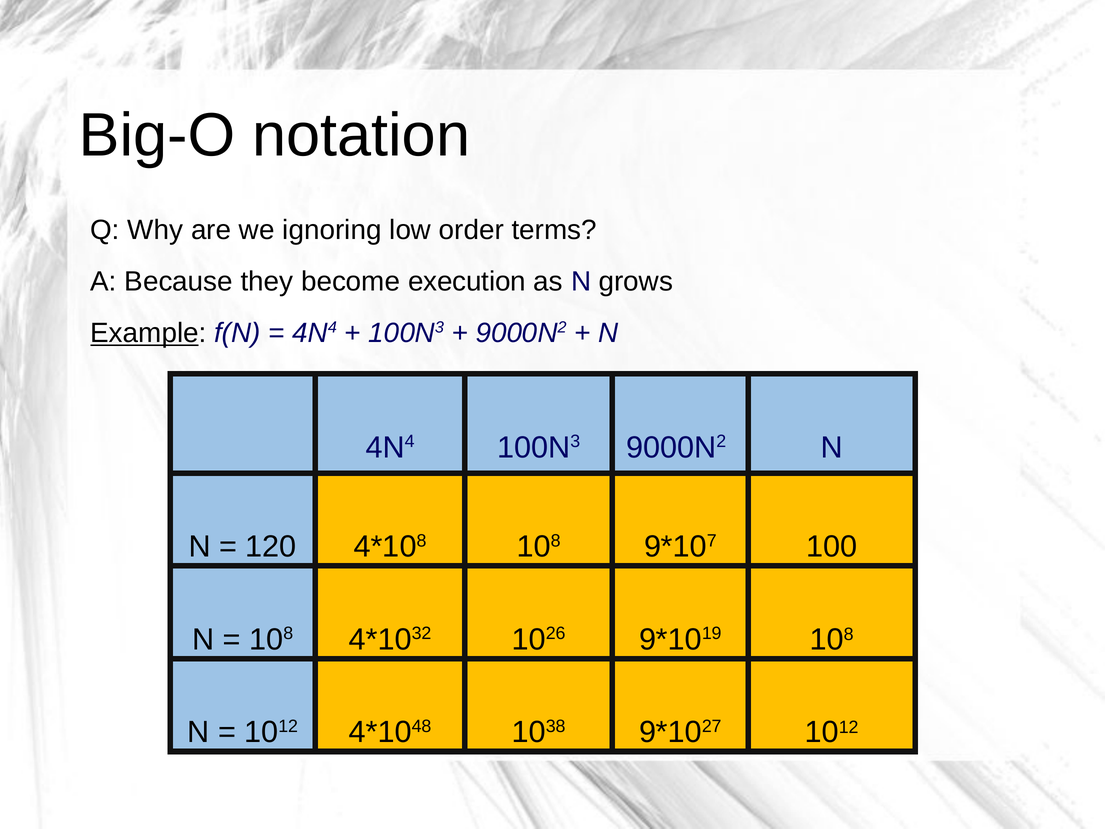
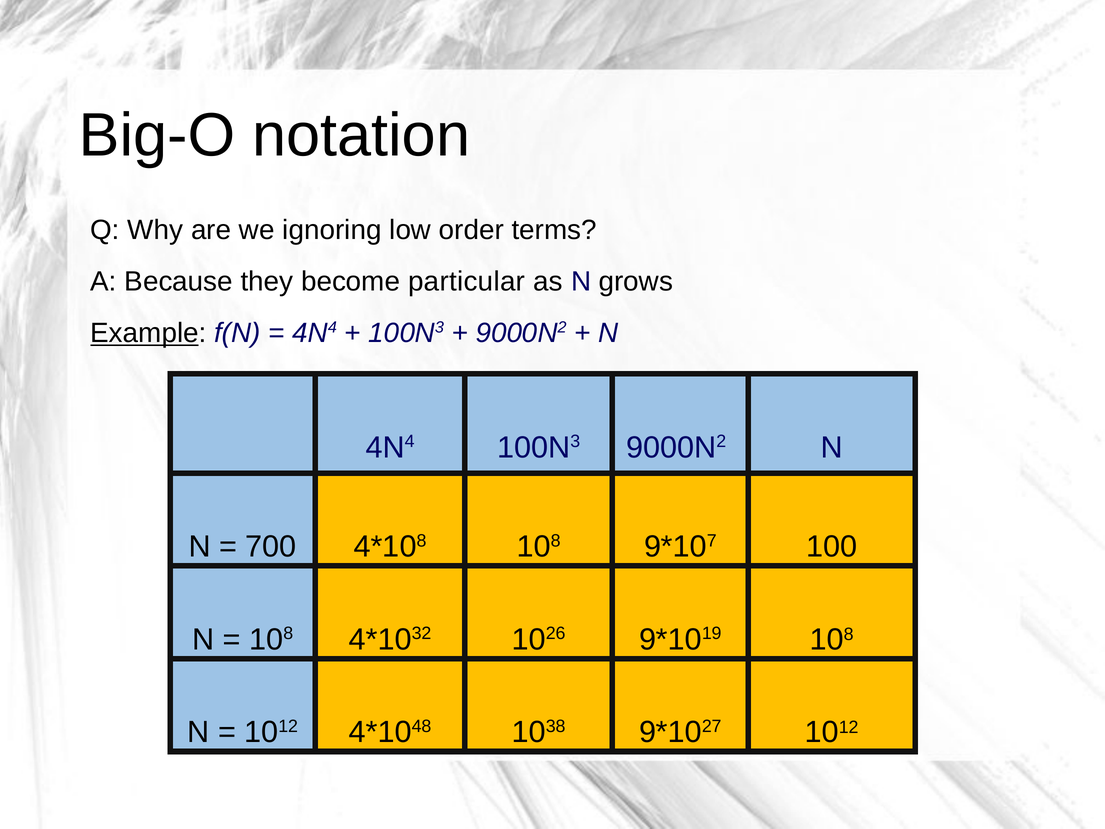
execution: execution -> particular
120: 120 -> 700
